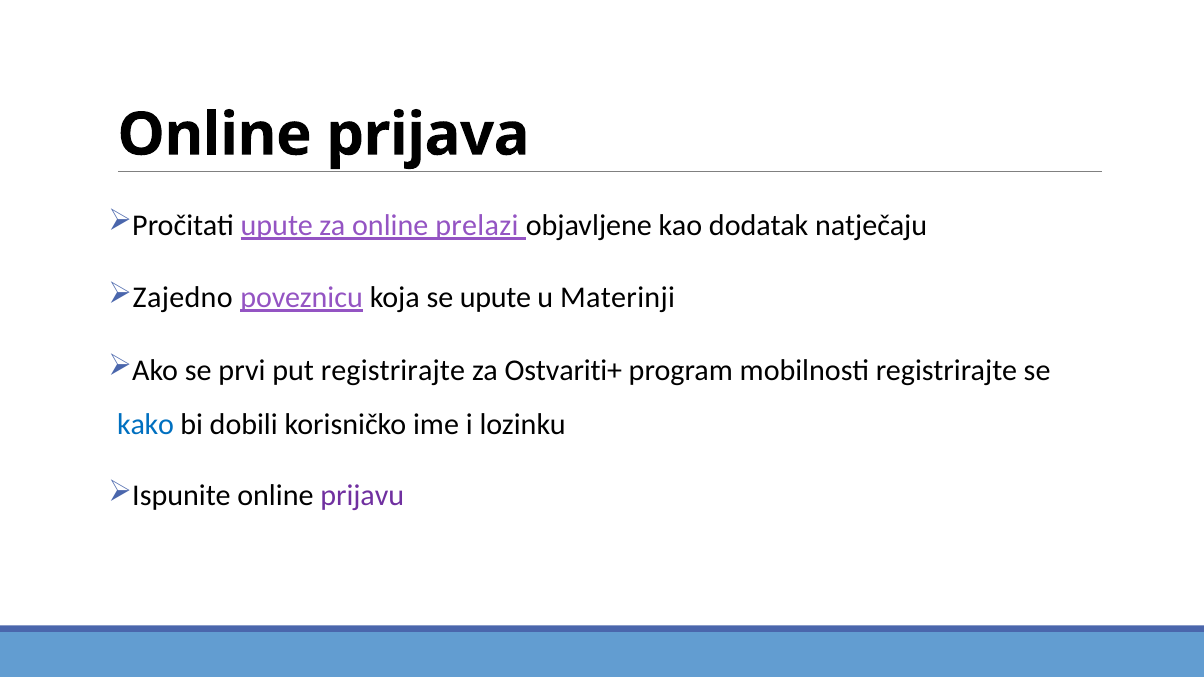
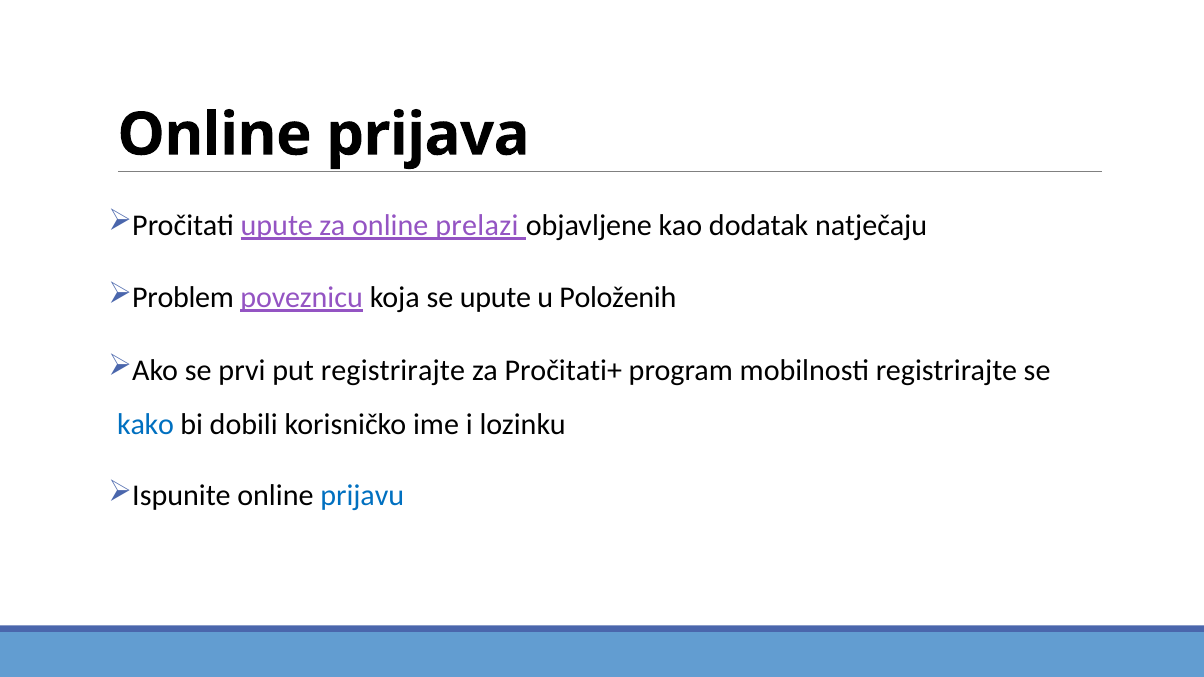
Zajedno: Zajedno -> Problem
Materinji: Materinji -> Položenih
Ostvariti+: Ostvariti+ -> Pročitati+
prijavu colour: purple -> blue
